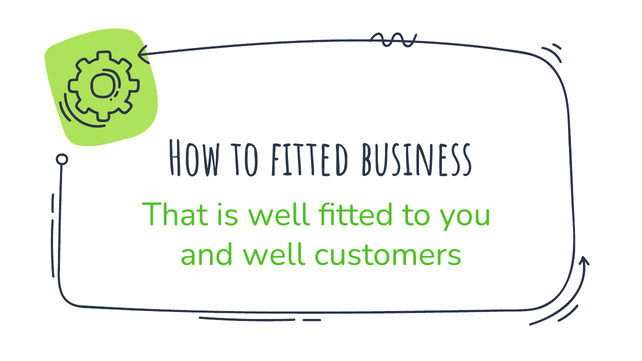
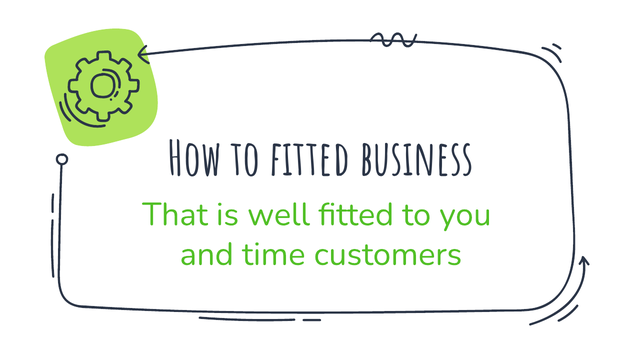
and well: well -> time
